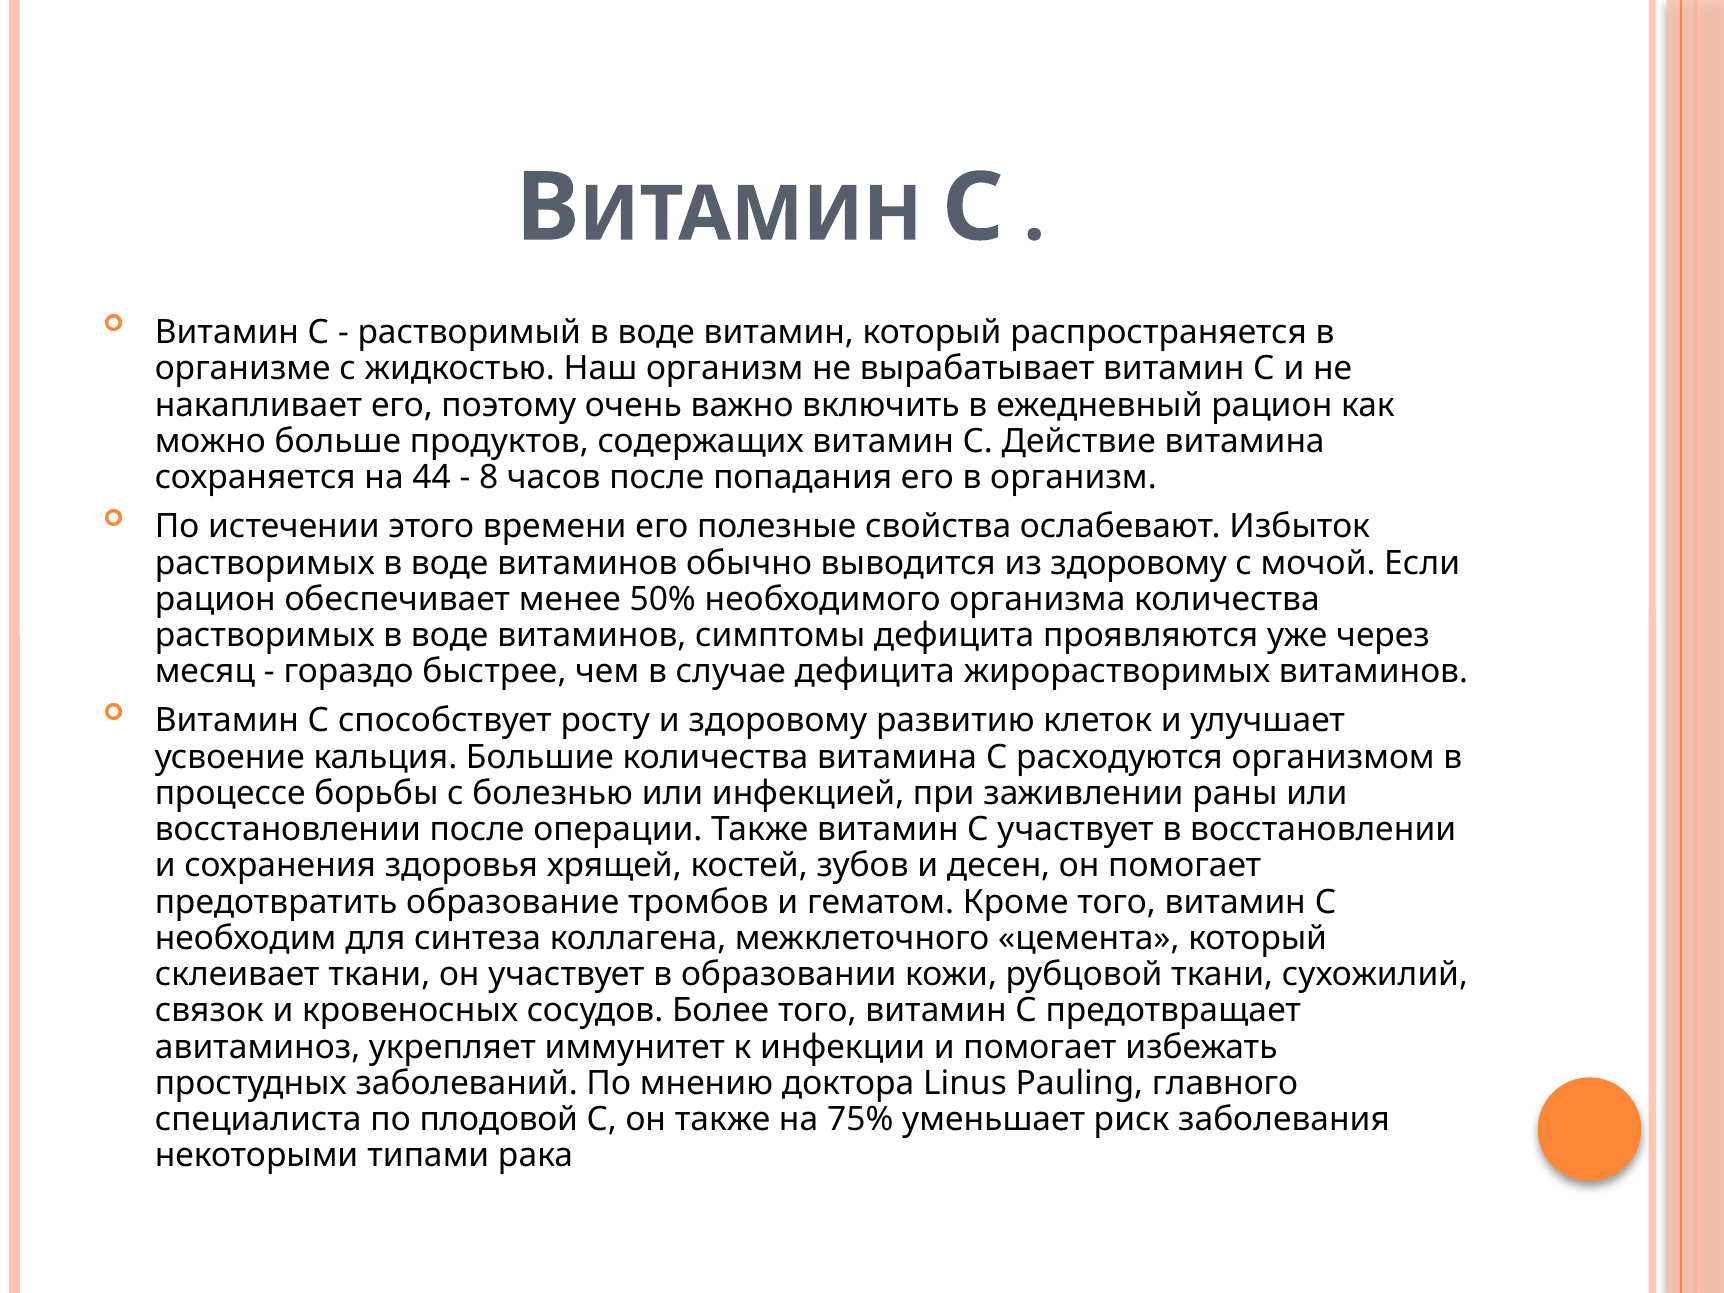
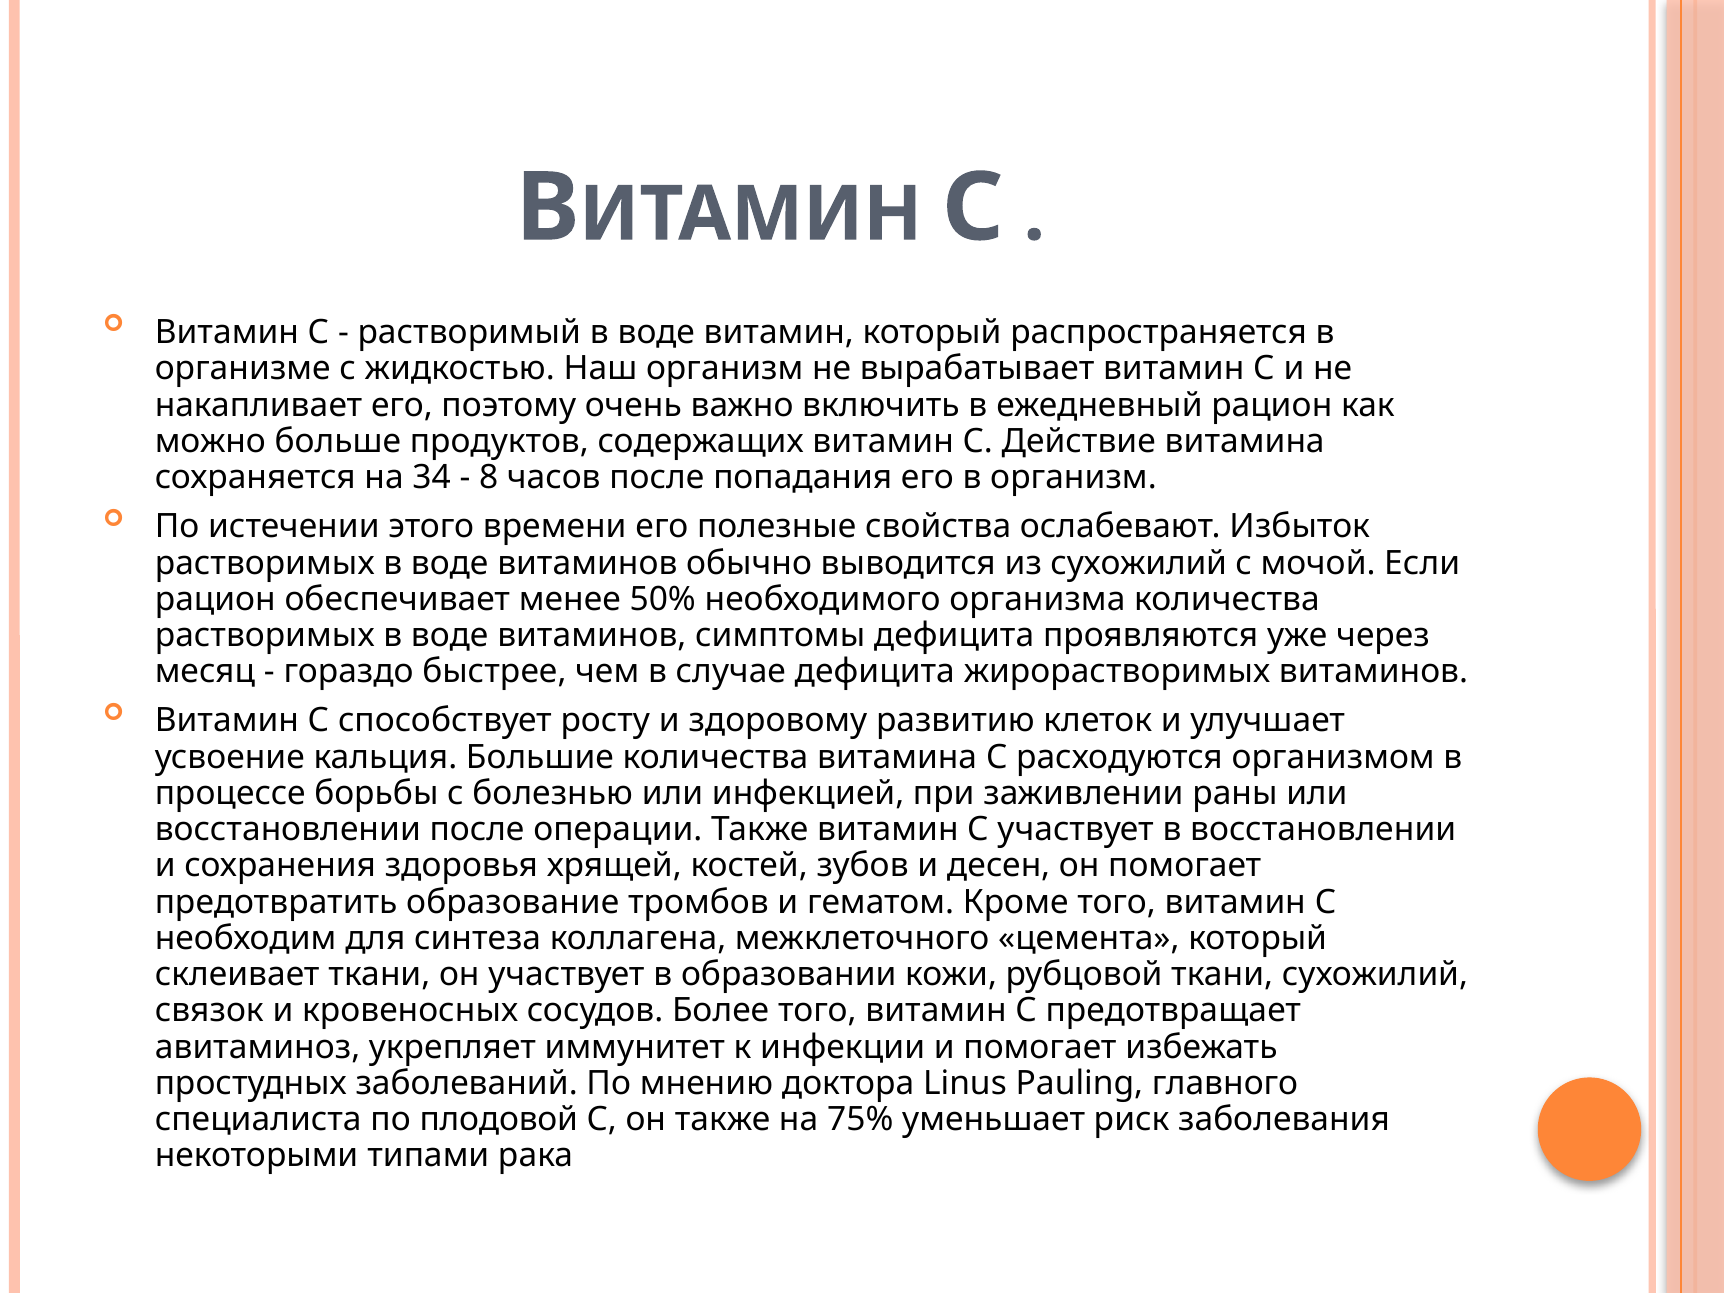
44: 44 -> 34
из здоровому: здоровому -> сухожилий
